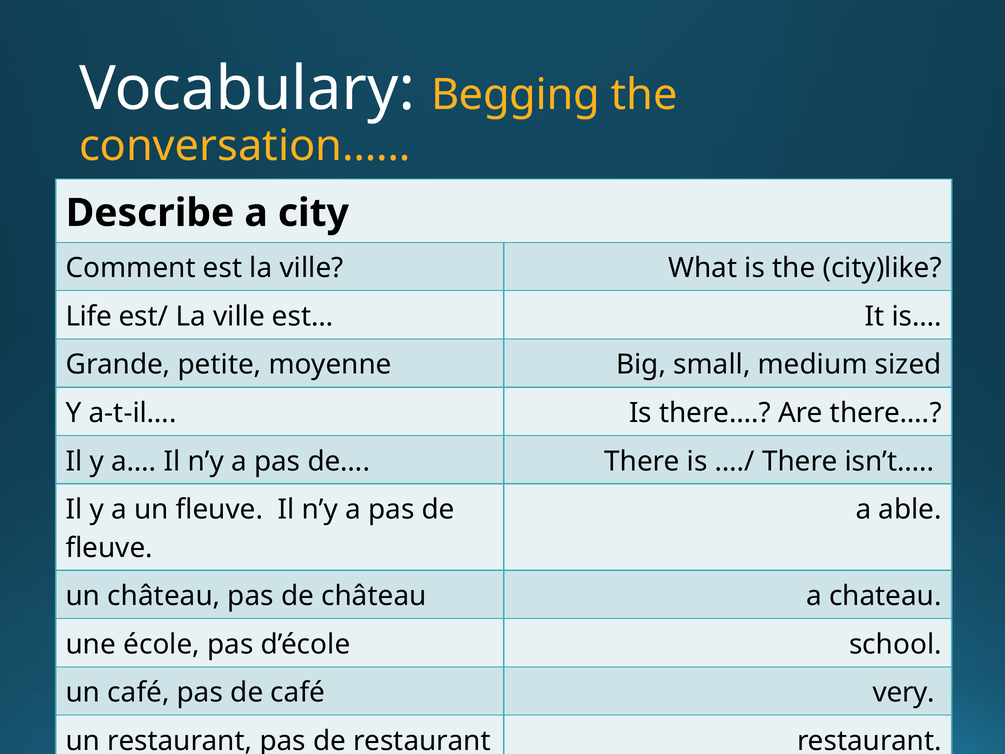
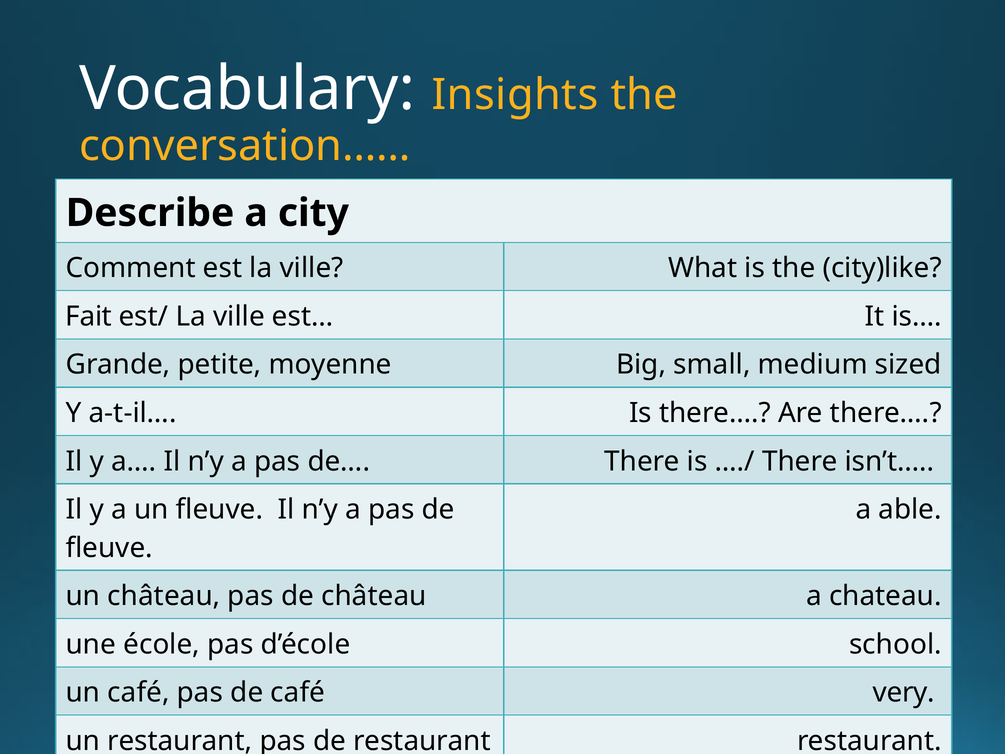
Begging: Begging -> Insights
Life: Life -> Fait
